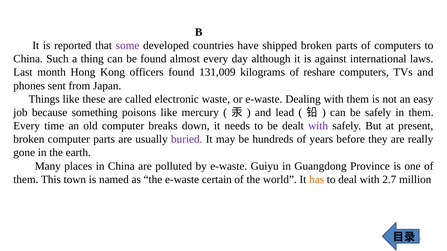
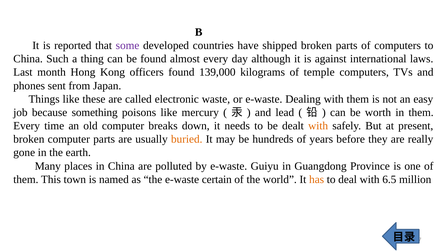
131,009: 131,009 -> 139,000
reshare: reshare -> temple
be safely: safely -> worth
with at (318, 126) colour: purple -> orange
buried colour: purple -> orange
2.7: 2.7 -> 6.5
